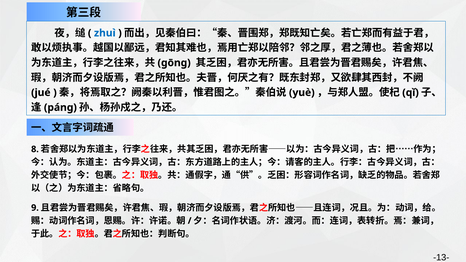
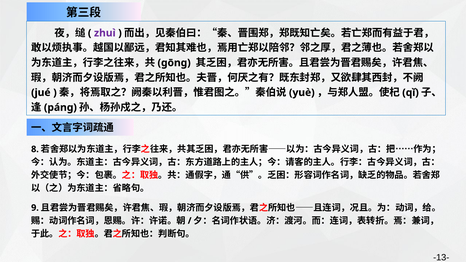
zhuì colour: blue -> purple
